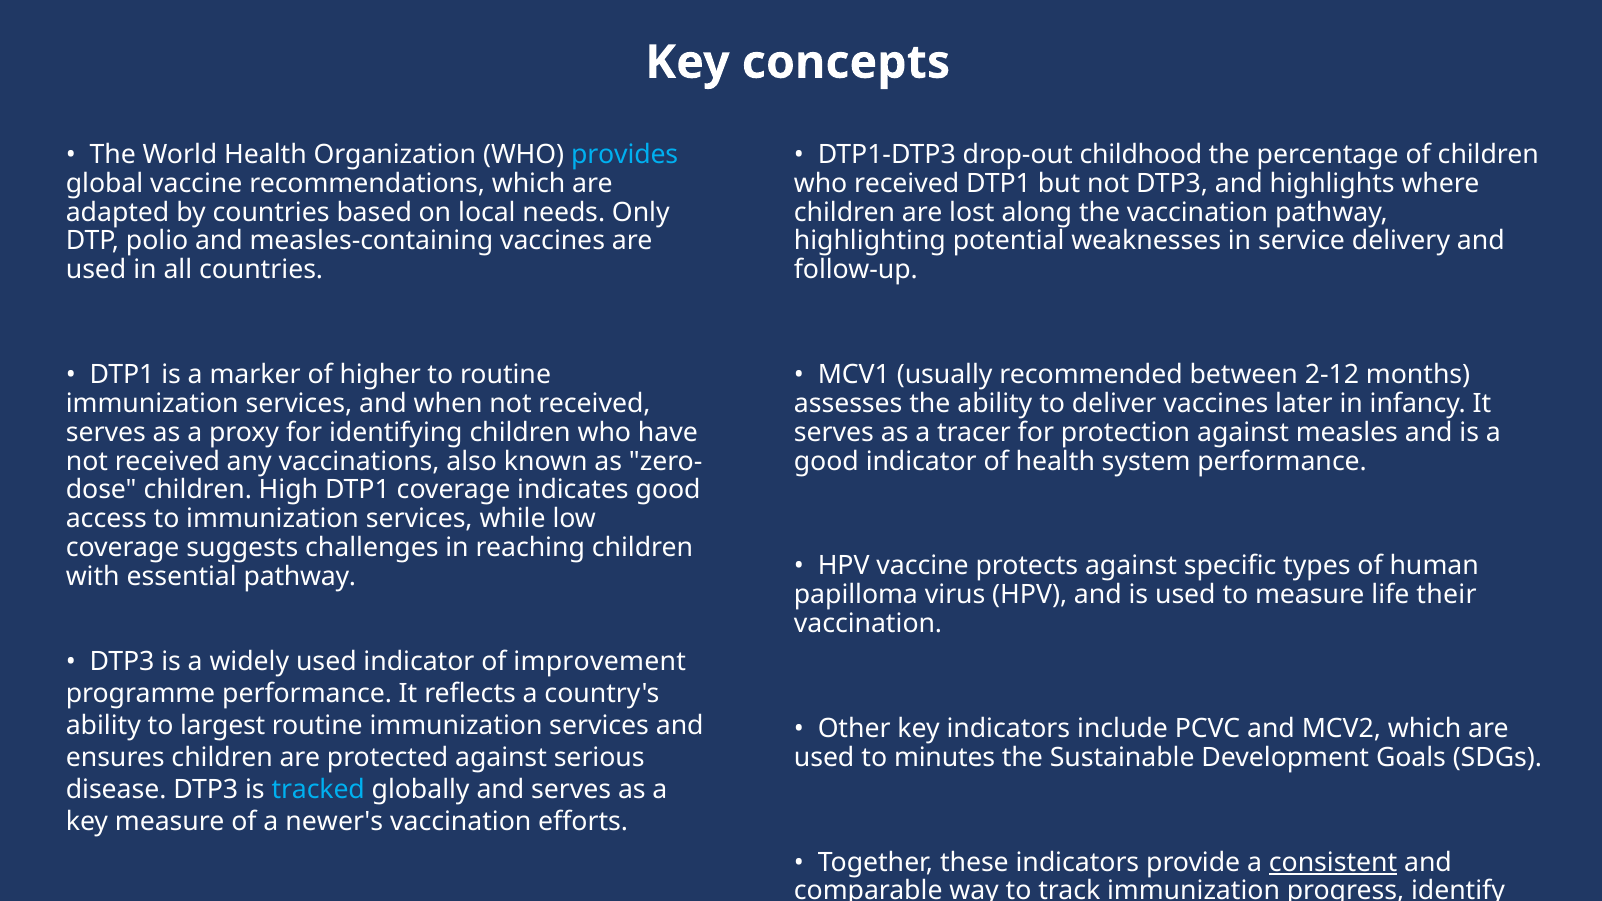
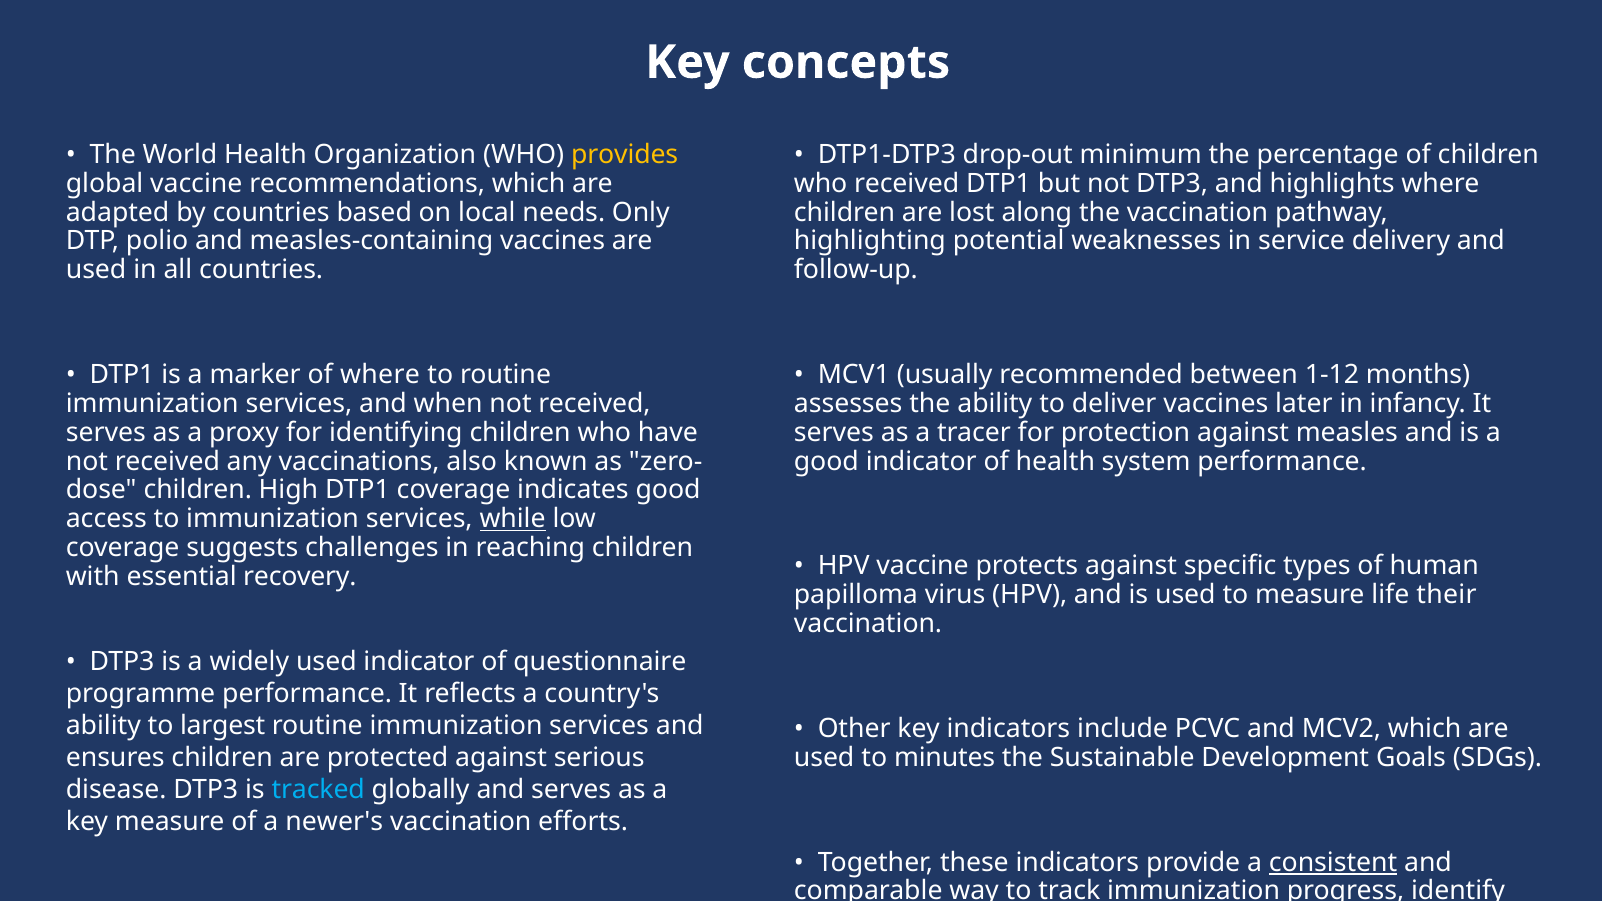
provides colour: light blue -> yellow
childhood: childhood -> minimum
of higher: higher -> where
2-12: 2-12 -> 1-12
while underline: none -> present
essential pathway: pathway -> recovery
improvement: improvement -> questionnaire
